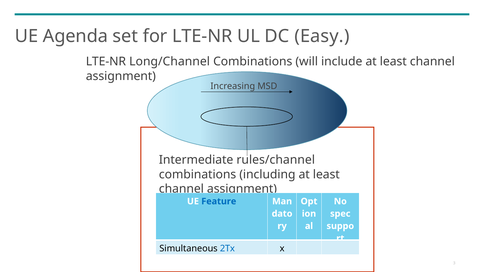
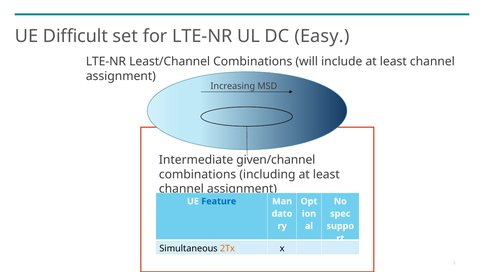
Agenda: Agenda -> Difficult
Long/Channel: Long/Channel -> Least/Channel
rules/channel: rules/channel -> given/channel
2Tx colour: blue -> orange
